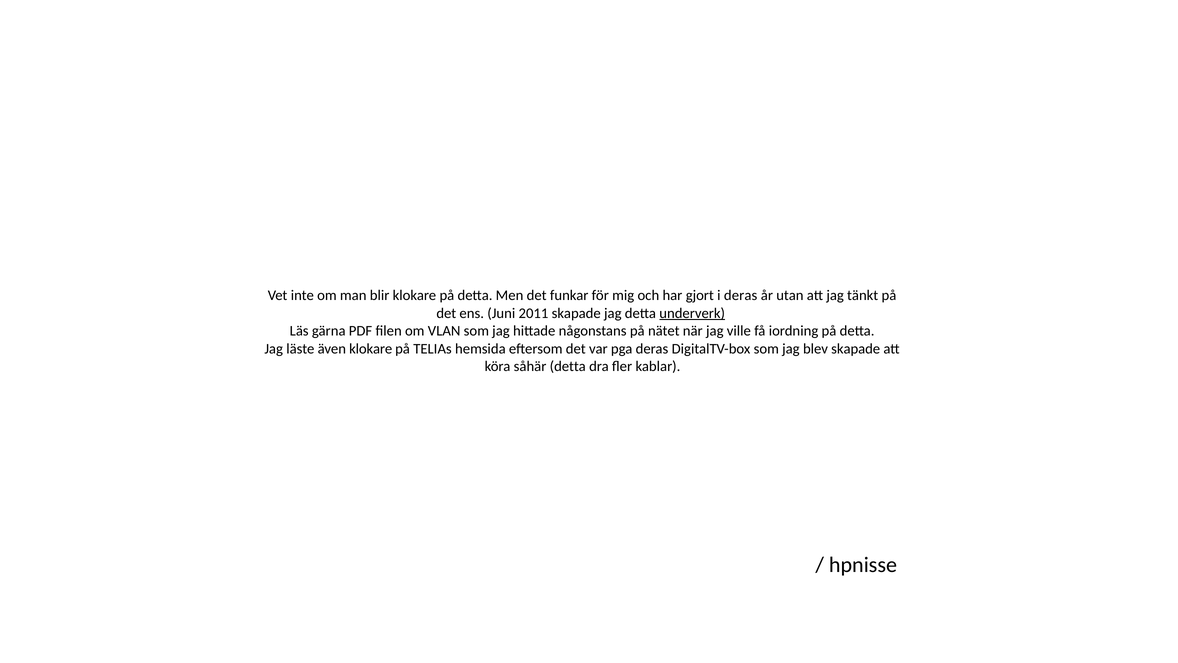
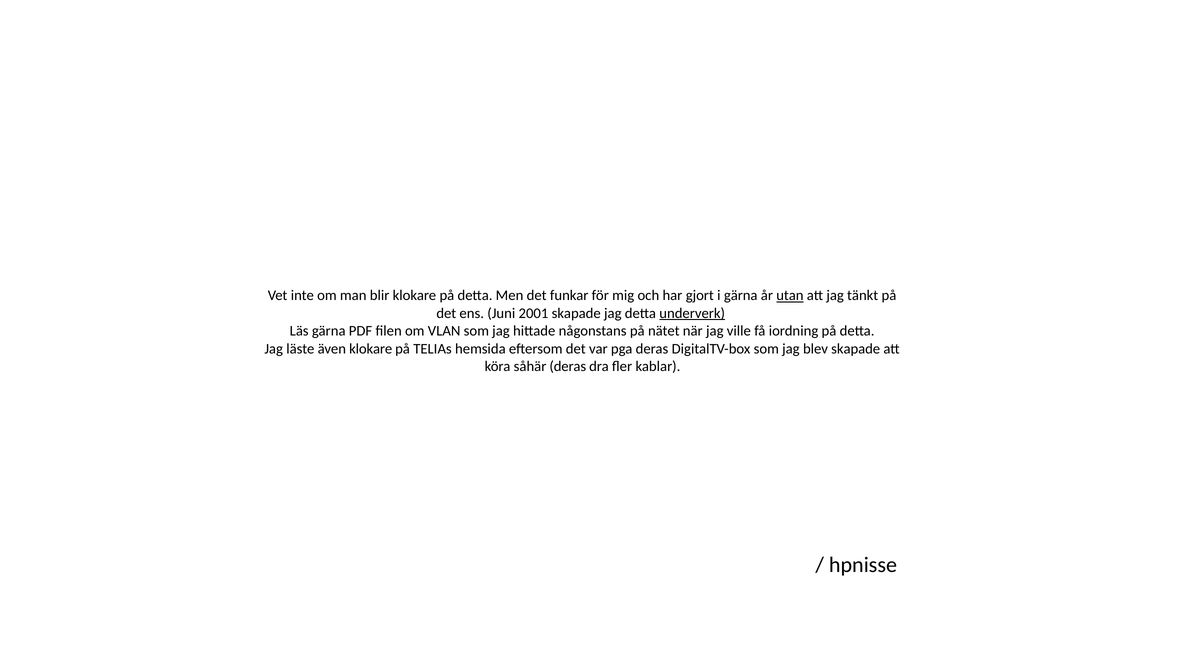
i deras: deras -> gärna
utan underline: none -> present
2011: 2011 -> 2001
såhär detta: detta -> deras
